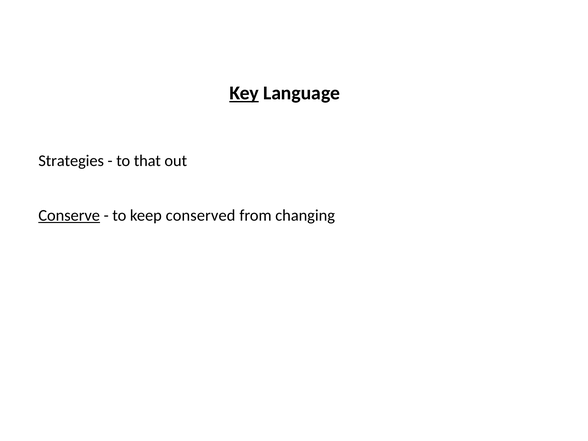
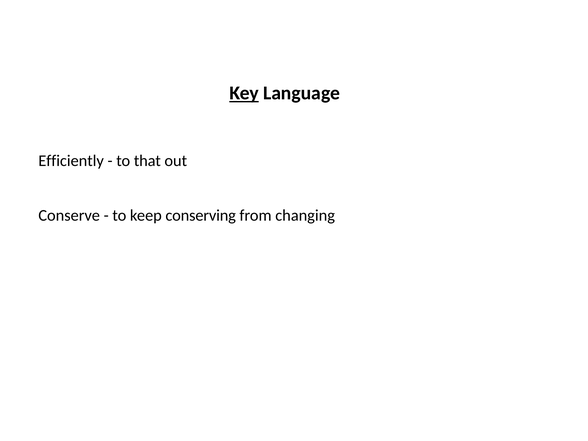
Strategies: Strategies -> Efficiently
Conserve underline: present -> none
conserved: conserved -> conserving
